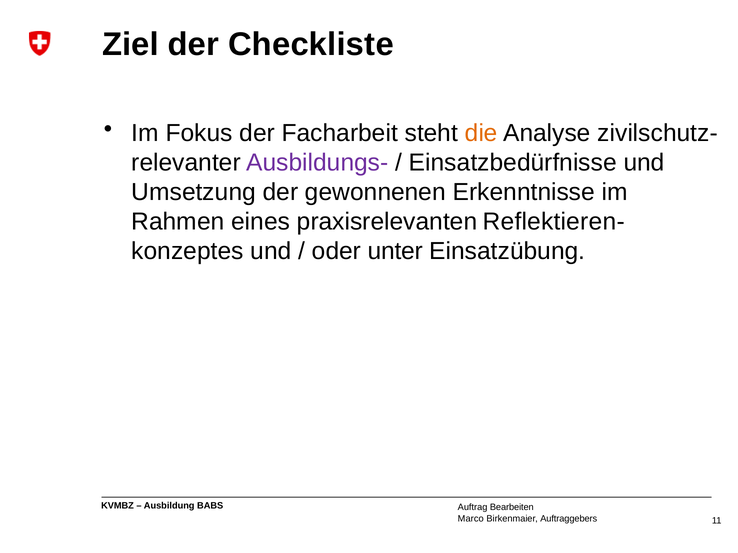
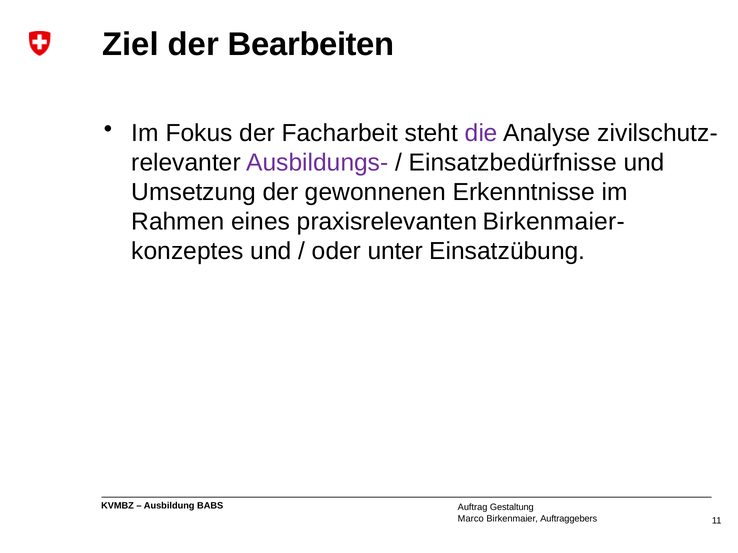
Checkliste: Checkliste -> Bearbeiten
die colour: orange -> purple
Reflektieren-: Reflektieren- -> Birkenmaier-
Bearbeiten: Bearbeiten -> Gestaltung
